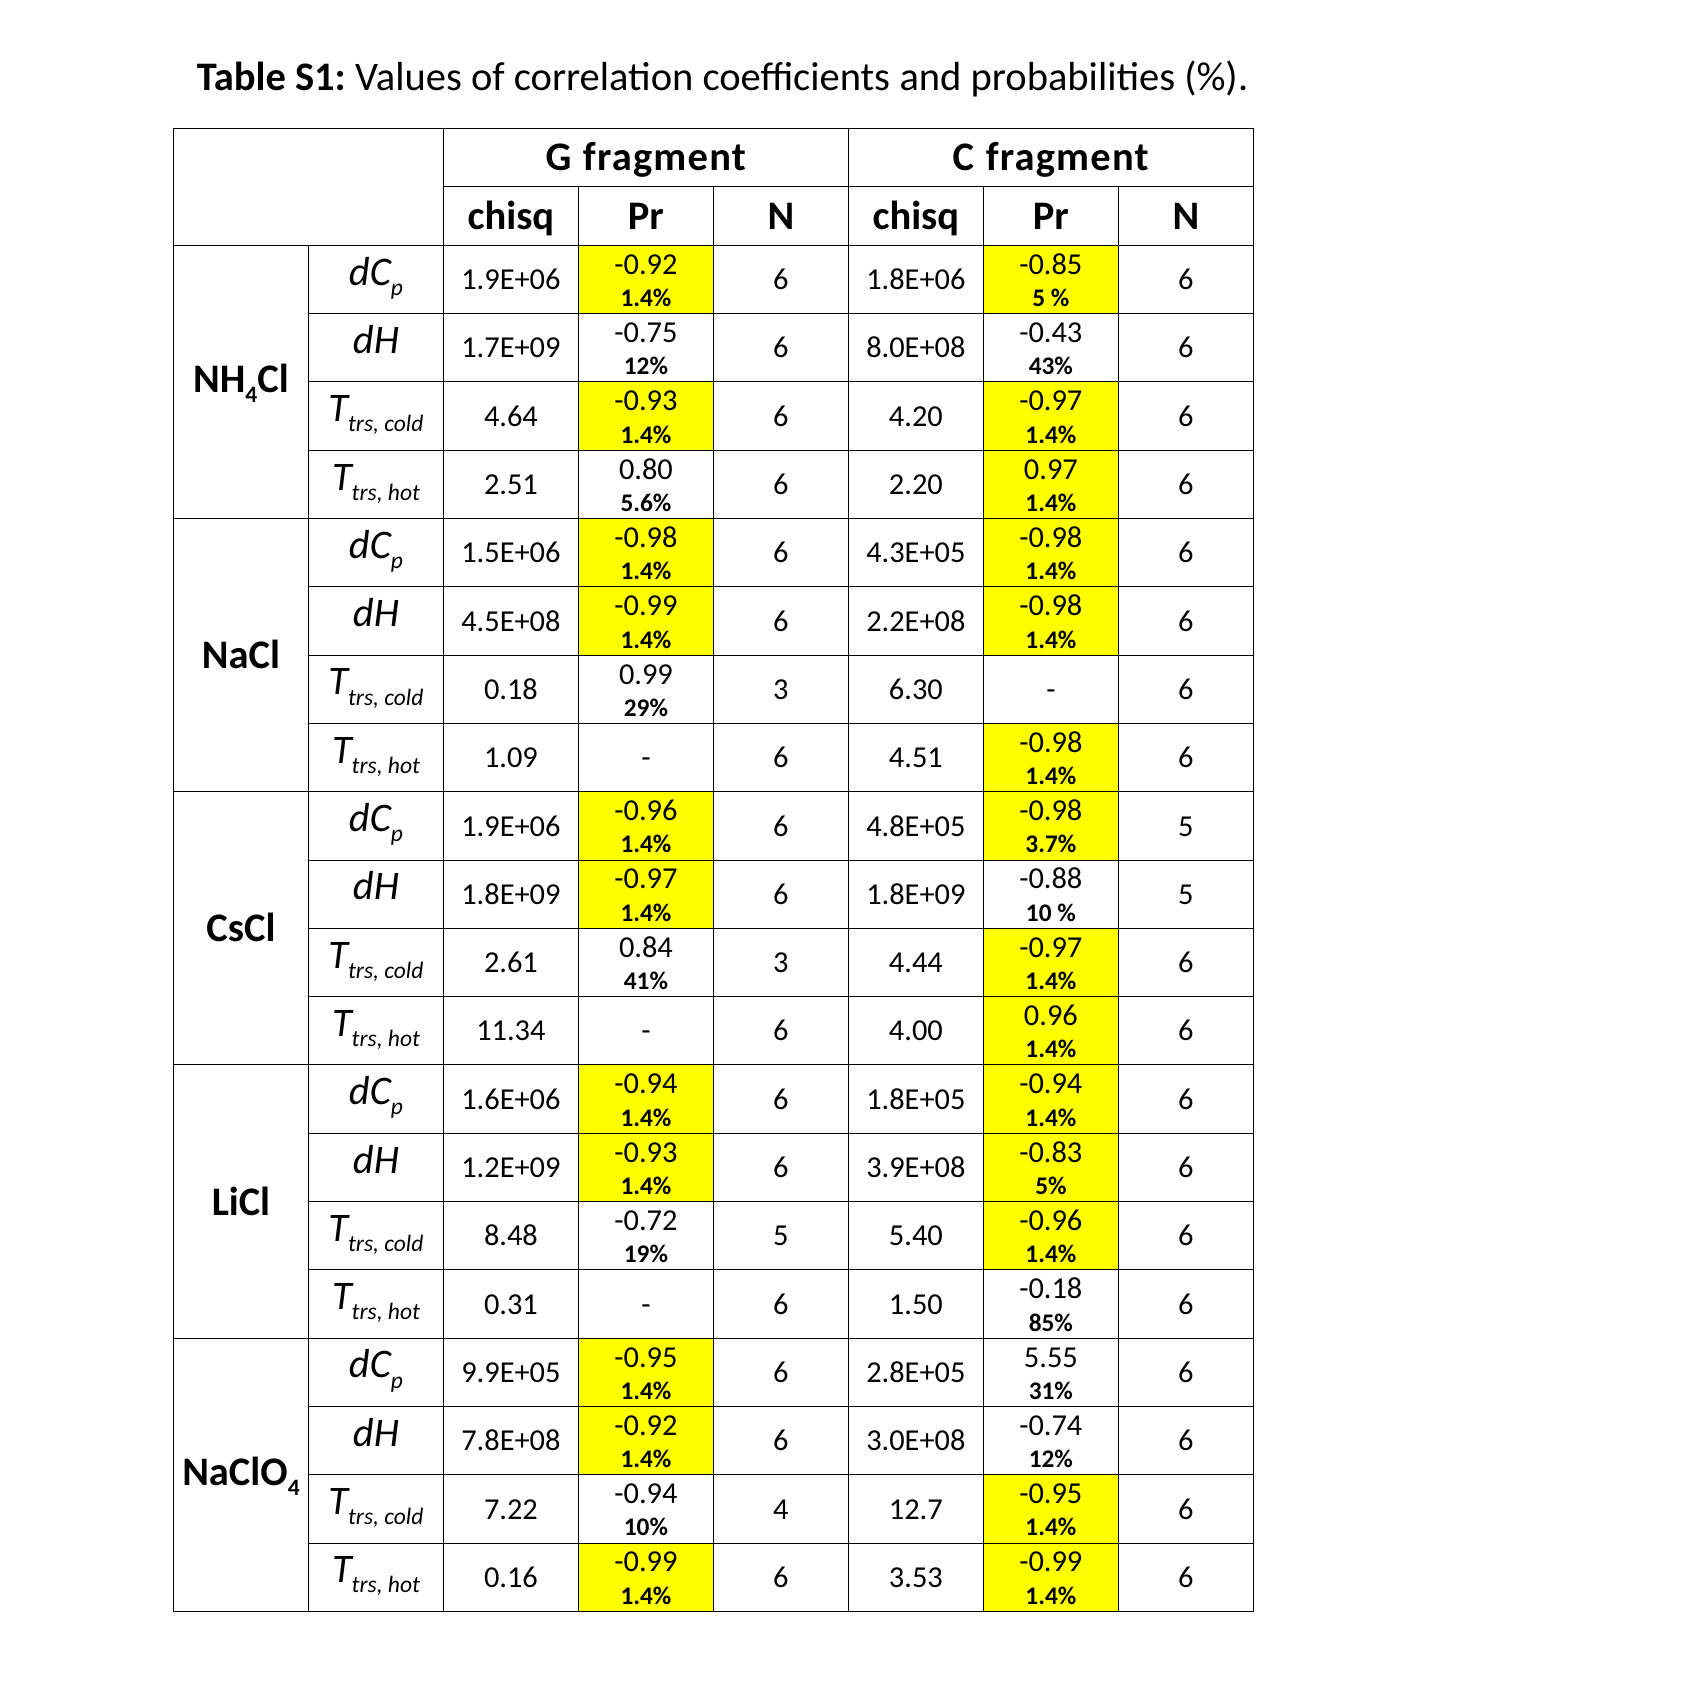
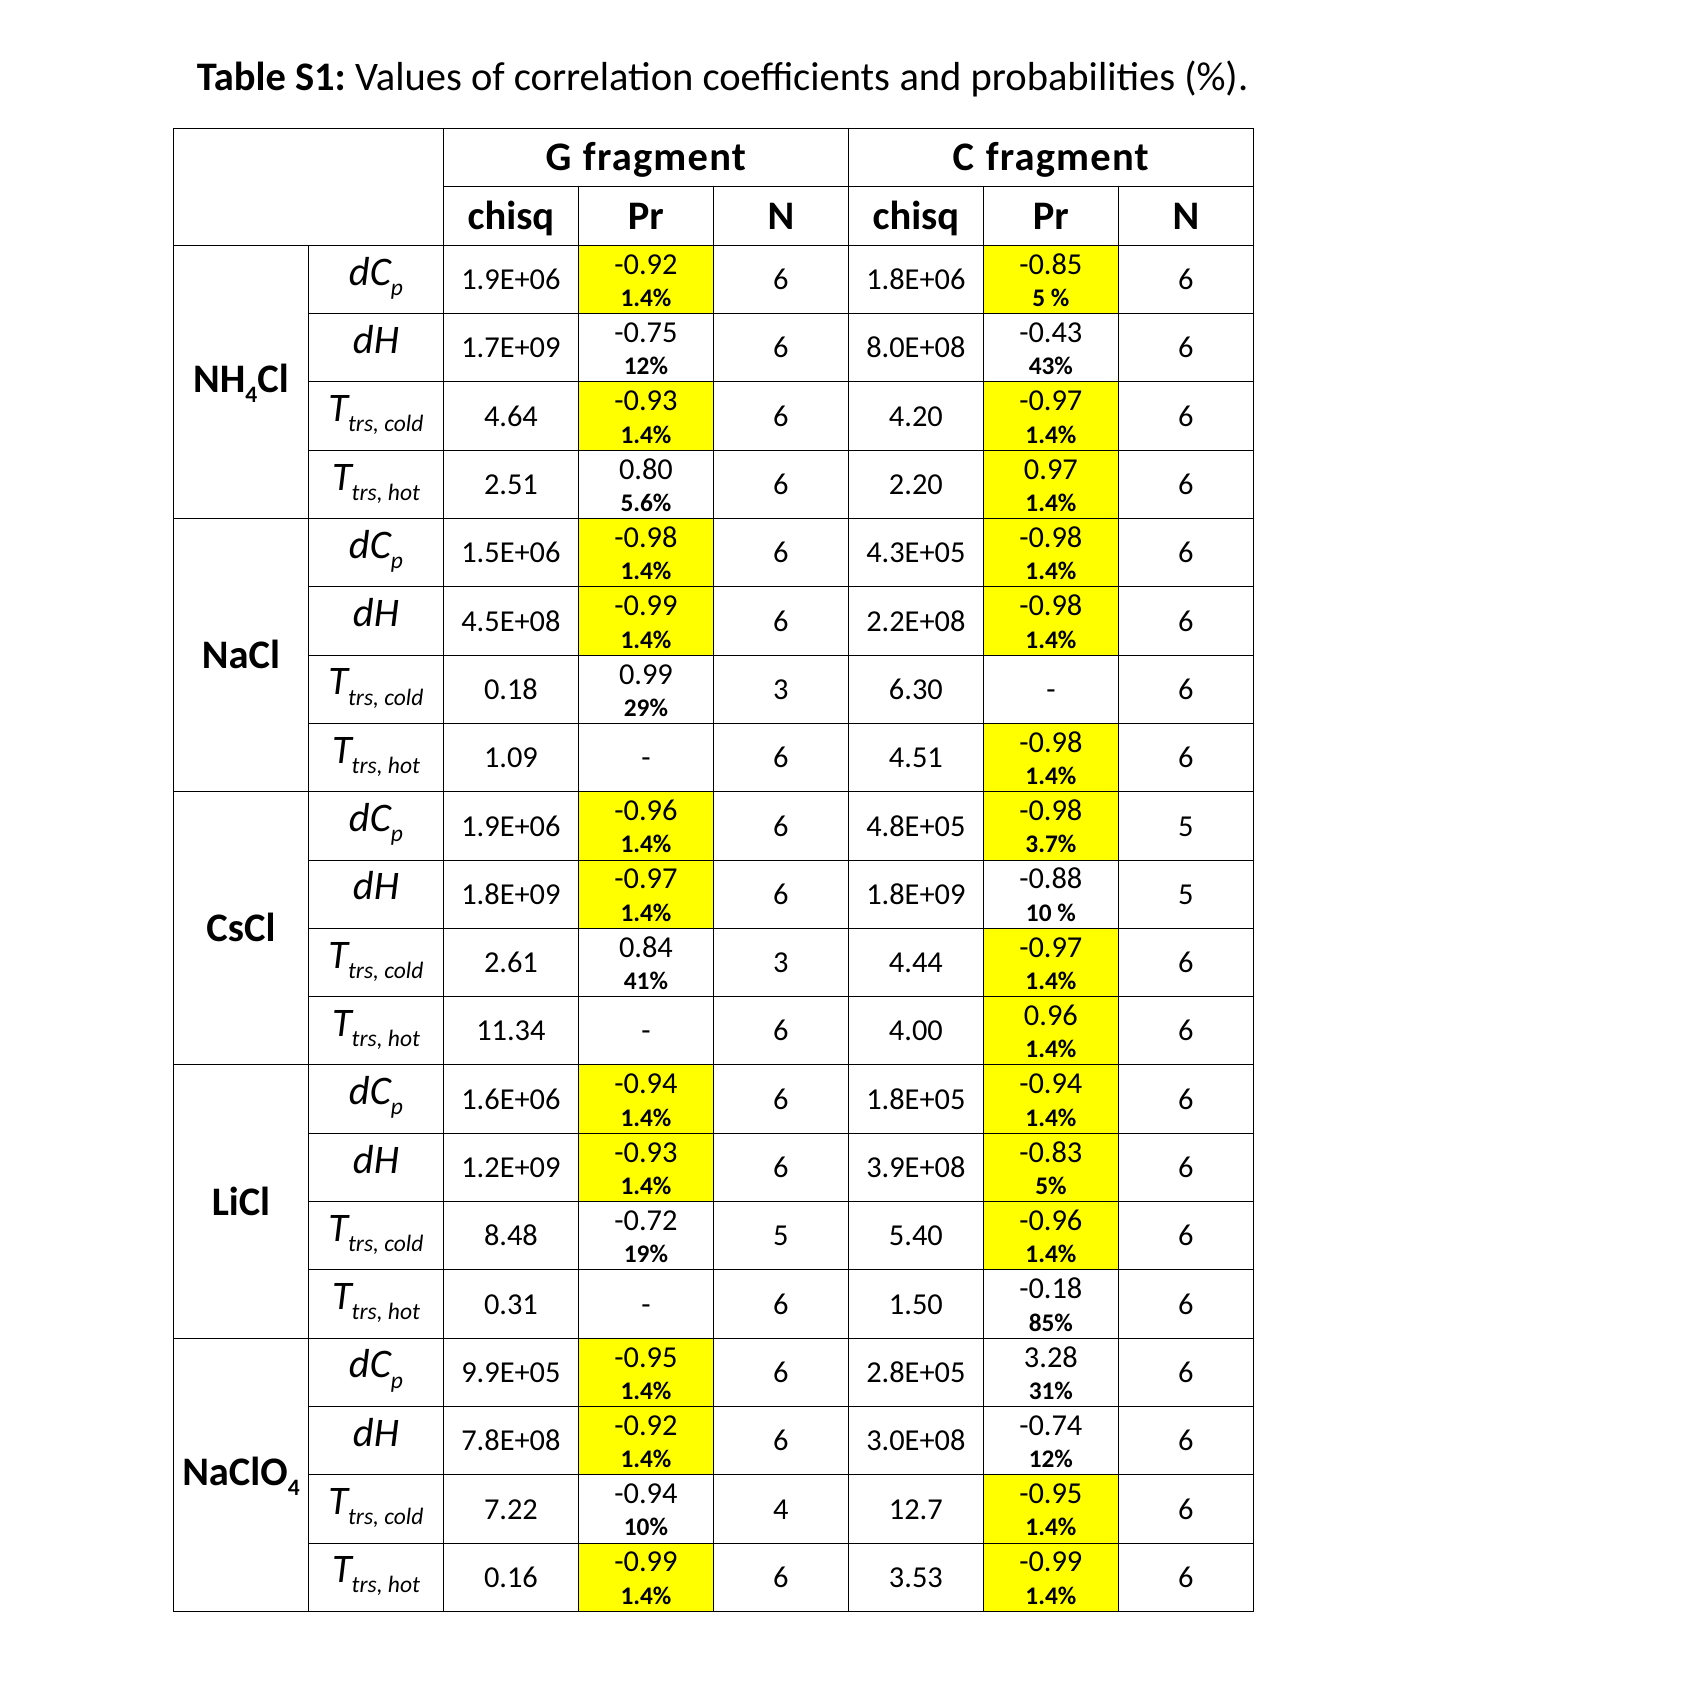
5.55: 5.55 -> 3.28
